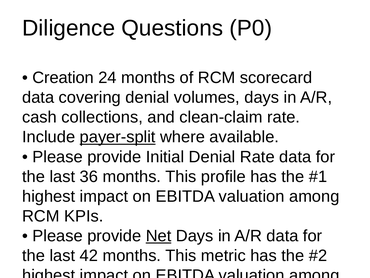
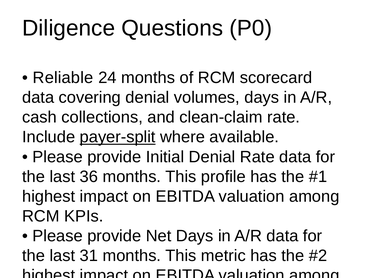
Creation: Creation -> Reliable
Net at (159, 235) underline: present -> none
42: 42 -> 31
